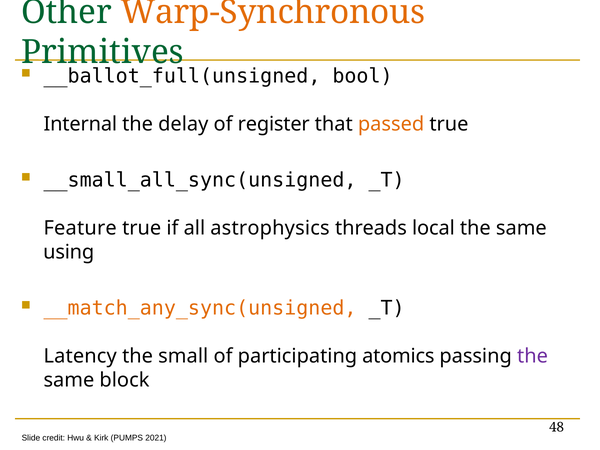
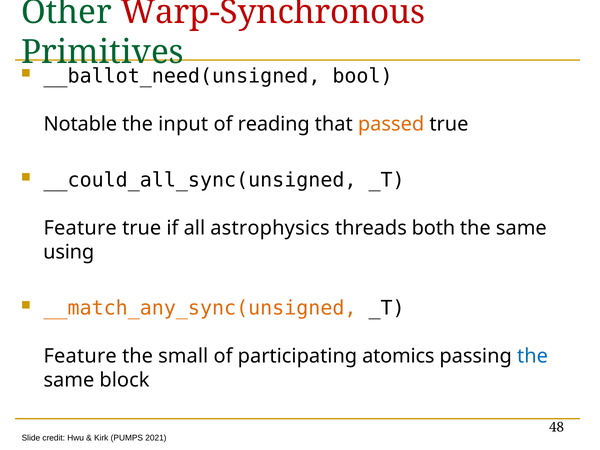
Warp-Synchronous colour: orange -> red
__ballot_full(unsigned: __ballot_full(unsigned -> __ballot_need(unsigned
Internal: Internal -> Notable
delay: delay -> input
register: register -> reading
__small_all_sync(unsigned: __small_all_sync(unsigned -> __could_all_sync(unsigned
local: local -> both
Latency at (80, 356): Latency -> Feature
the at (532, 356) colour: purple -> blue
